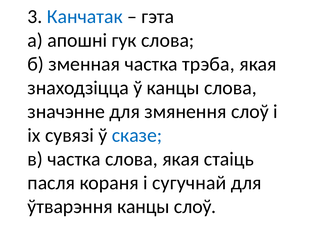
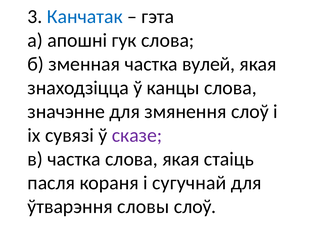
трэба: трэба -> вулей
сказе colour: blue -> purple
ўтварэння канцы: канцы -> словы
